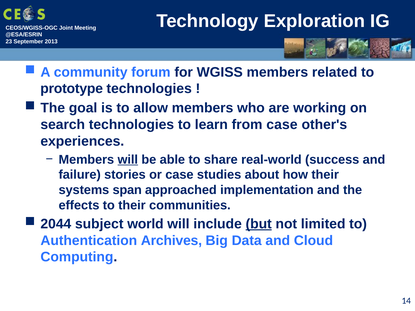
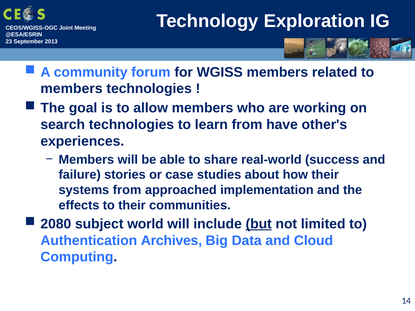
prototype at (72, 89): prototype -> members
from case: case -> have
will at (128, 160) underline: present -> none
systems span: span -> from
2044: 2044 -> 2080
